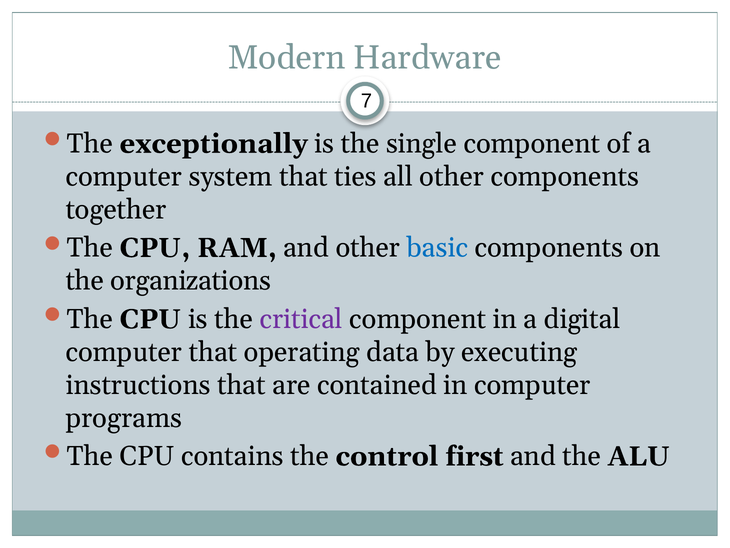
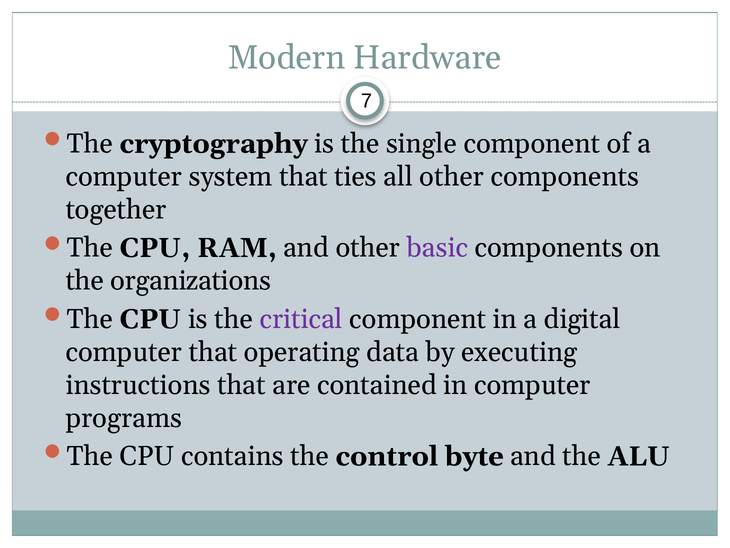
exceptionally: exceptionally -> cryptography
basic colour: blue -> purple
first: first -> byte
